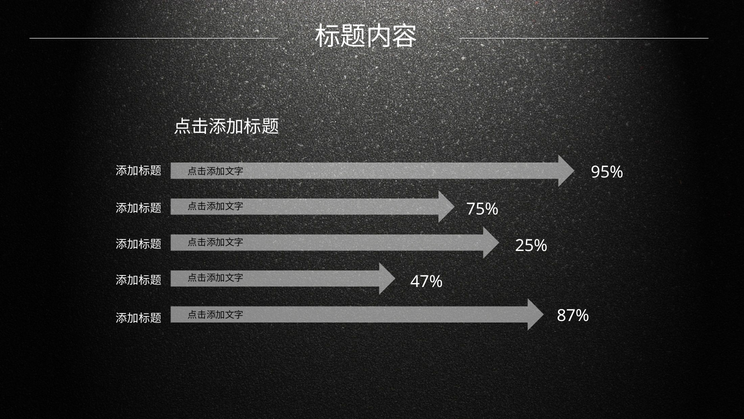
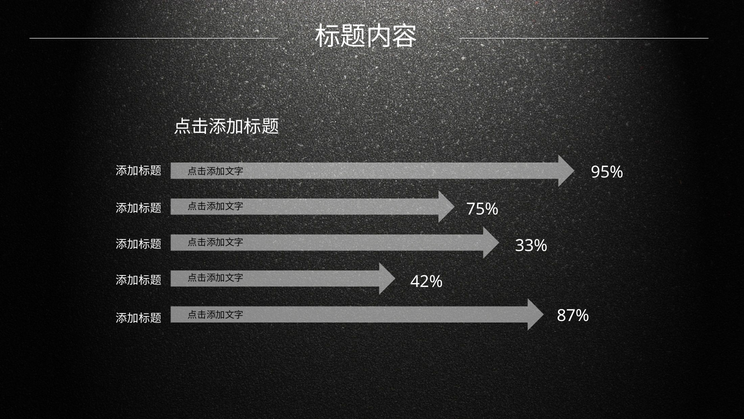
25%: 25% -> 33%
47%: 47% -> 42%
